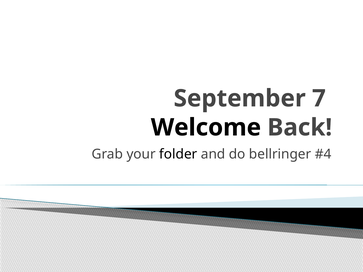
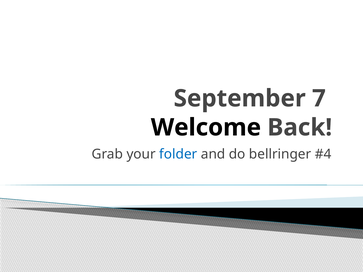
folder colour: black -> blue
